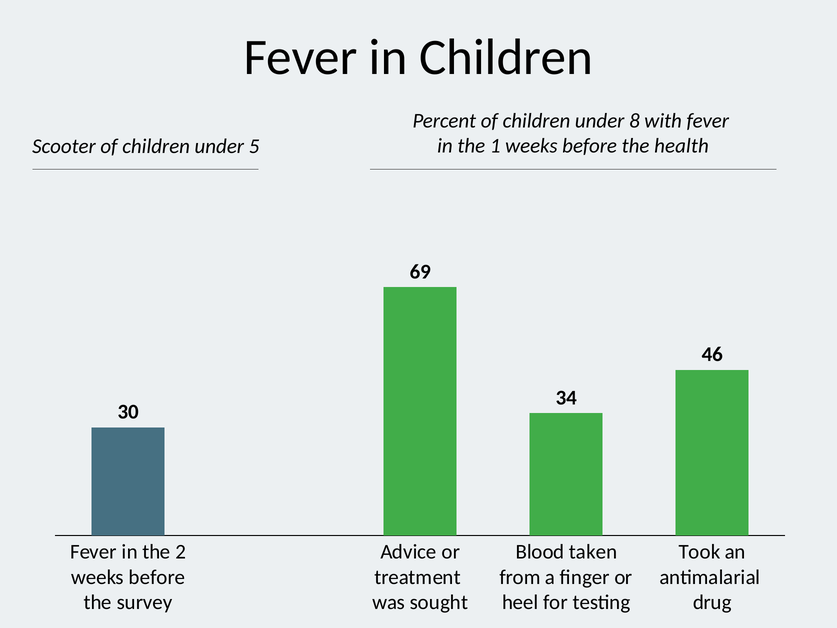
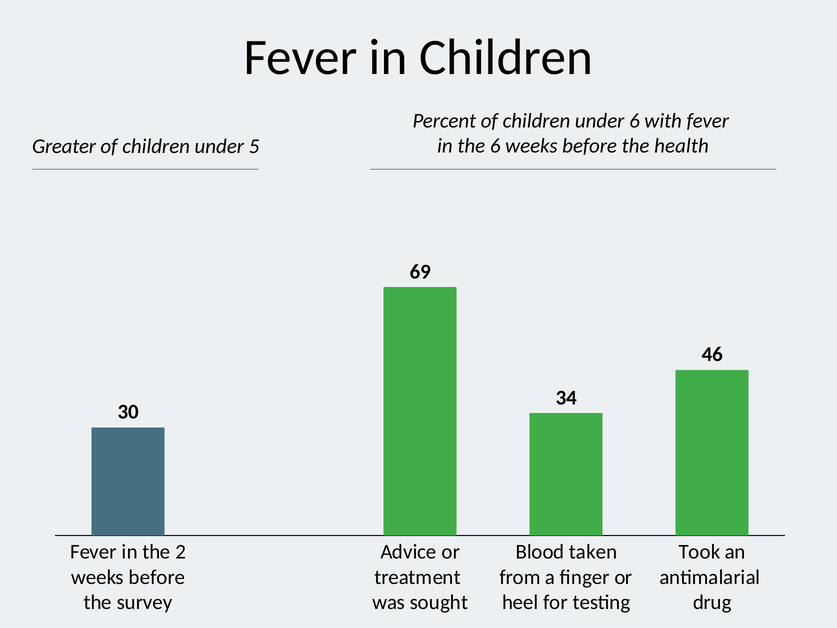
under 8: 8 -> 6
the 1: 1 -> 6
Scooter: Scooter -> Greater
